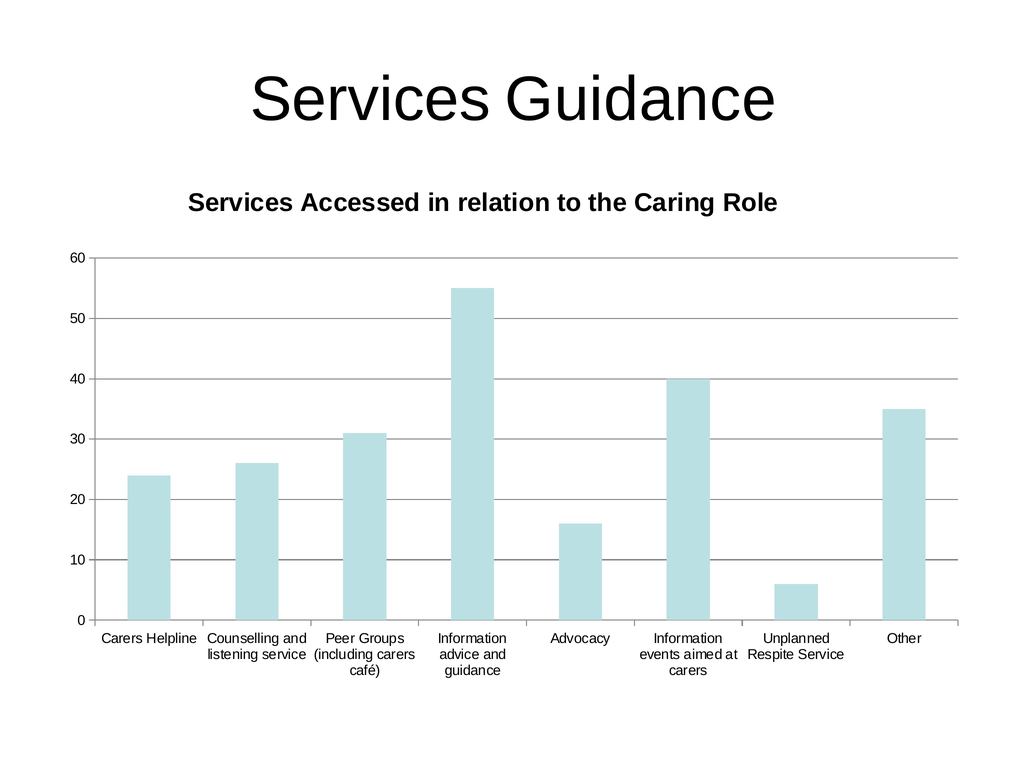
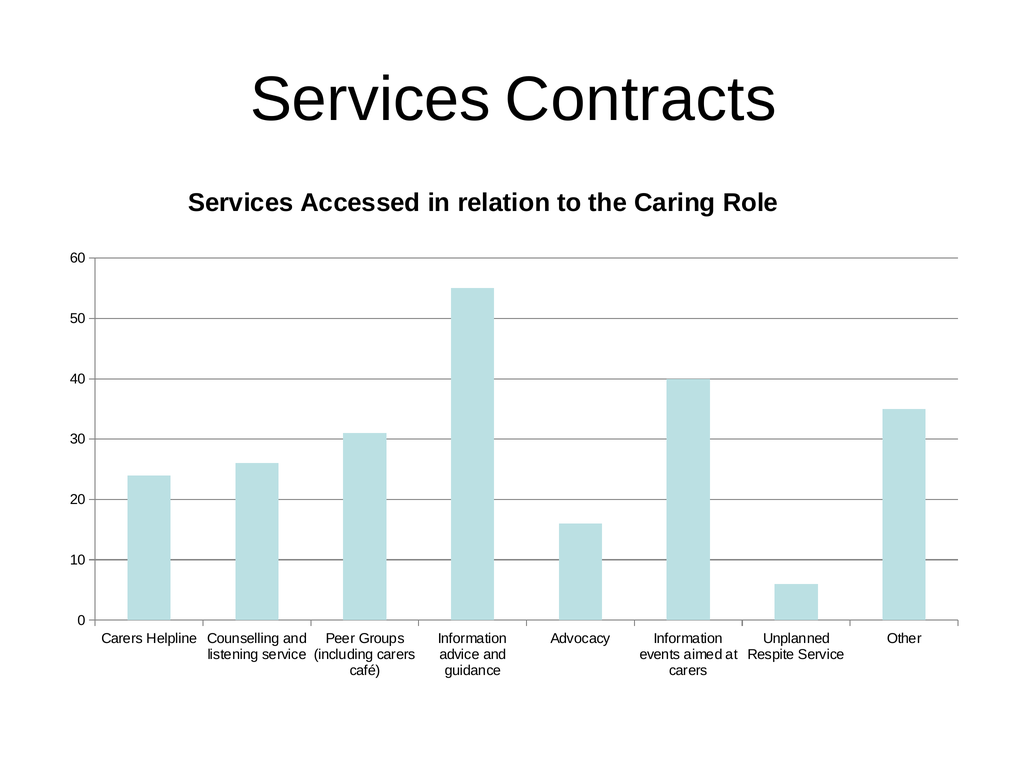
Services Guidance: Guidance -> Contracts
